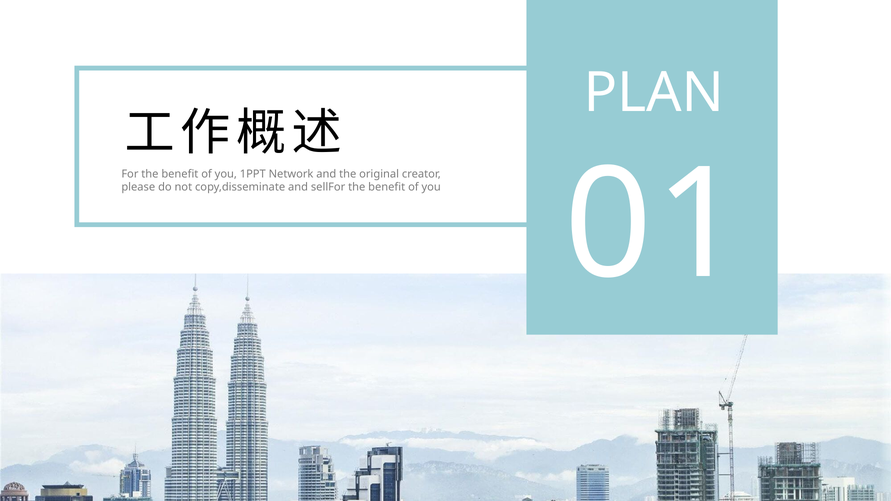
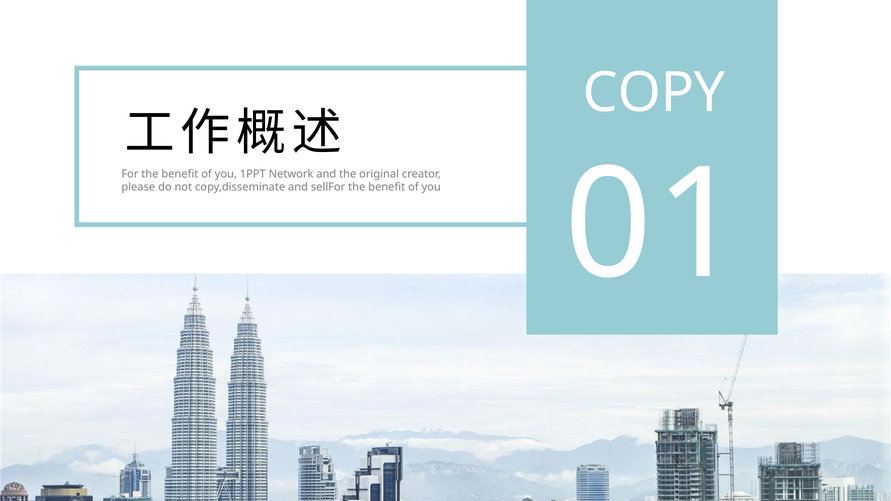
PLAN: PLAN -> COPY
